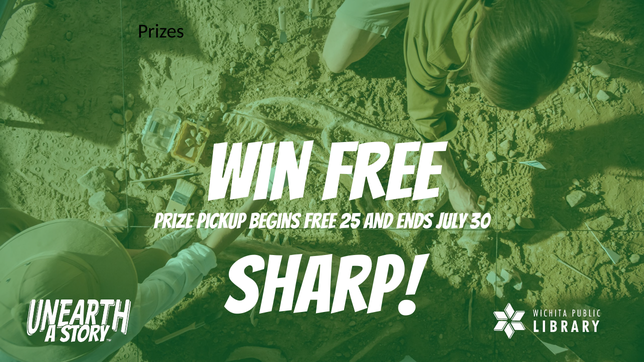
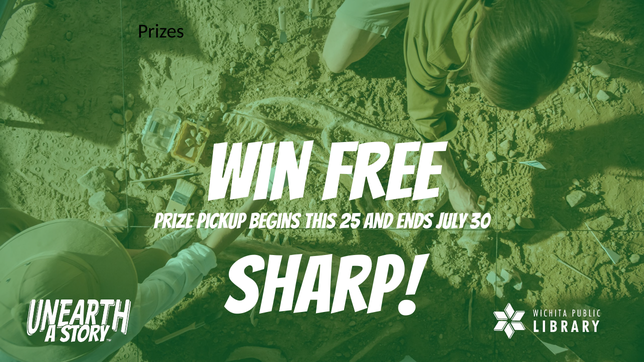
Free at (319, 222): Free -> This
